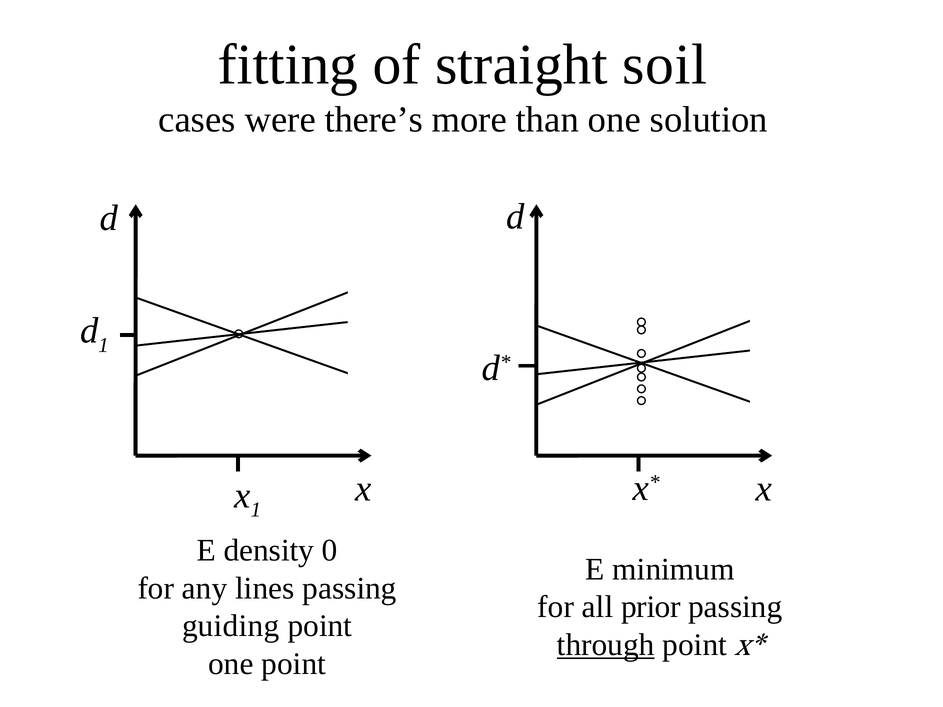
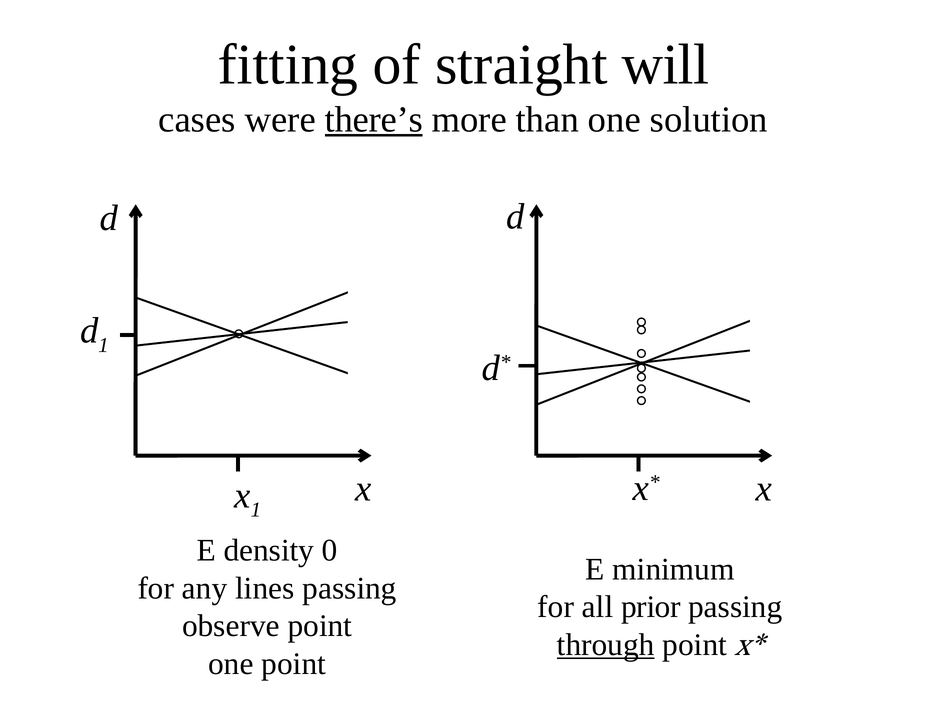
soil: soil -> will
there’s underline: none -> present
guiding: guiding -> observe
